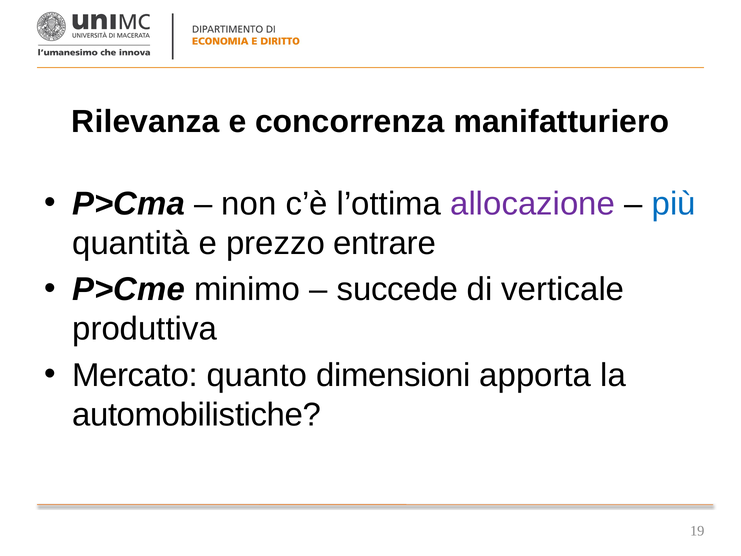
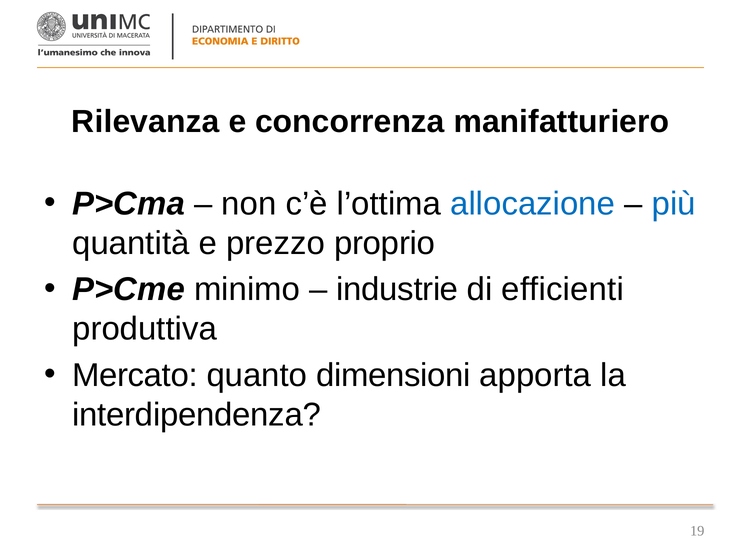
allocazione colour: purple -> blue
entrare: entrare -> proprio
succede: succede -> industrie
verticale: verticale -> efficienti
automobilistiche: automobilistiche -> interdipendenza
